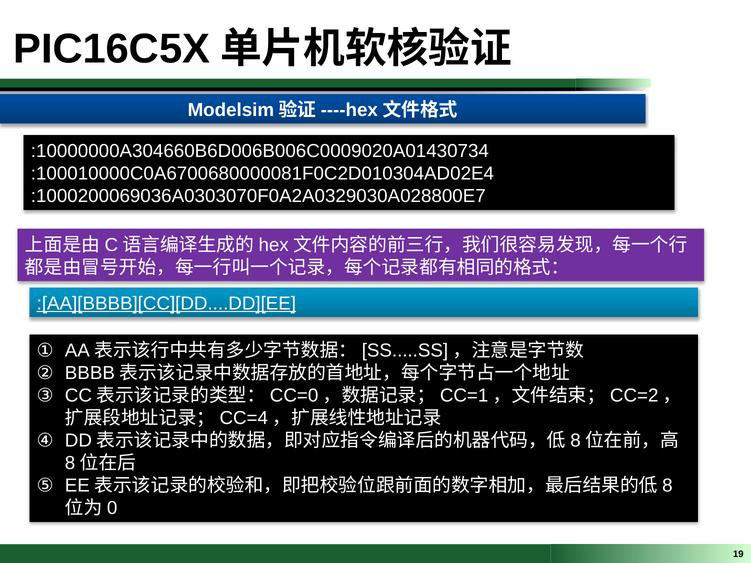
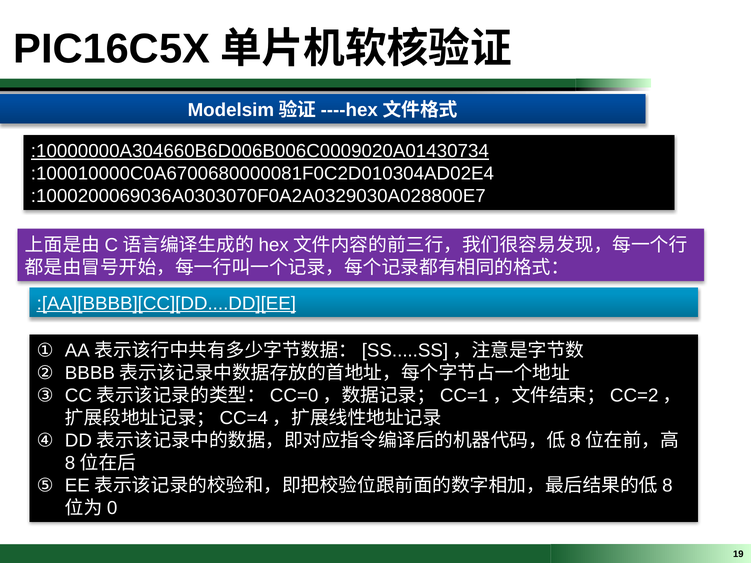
:10000000A304660B6D006B006C0009020A01430734 underline: none -> present
